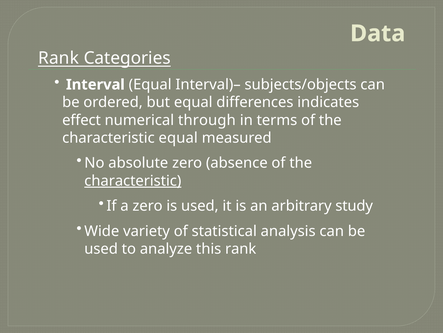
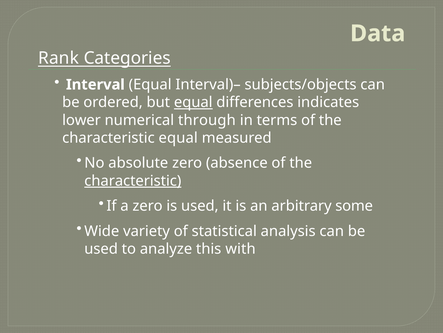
equal at (193, 102) underline: none -> present
effect: effect -> lower
study: study -> some
this rank: rank -> with
